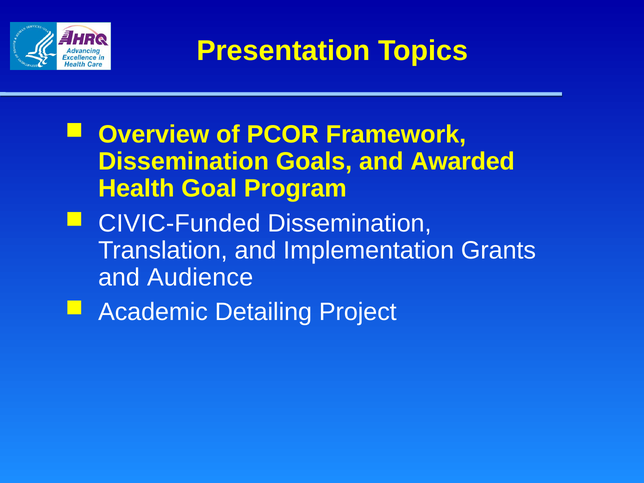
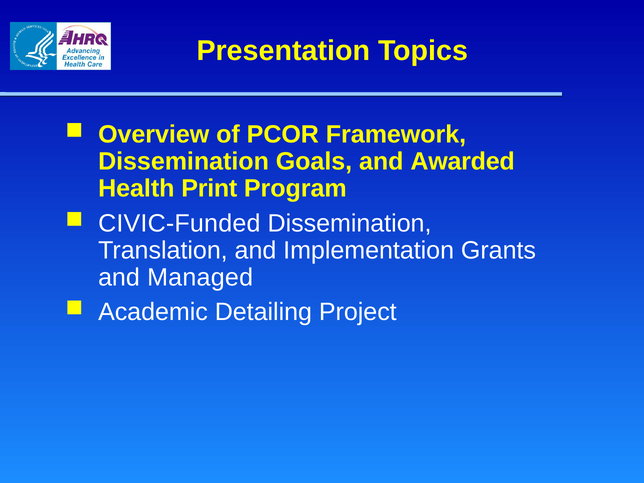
Goal: Goal -> Print
Audience: Audience -> Managed
